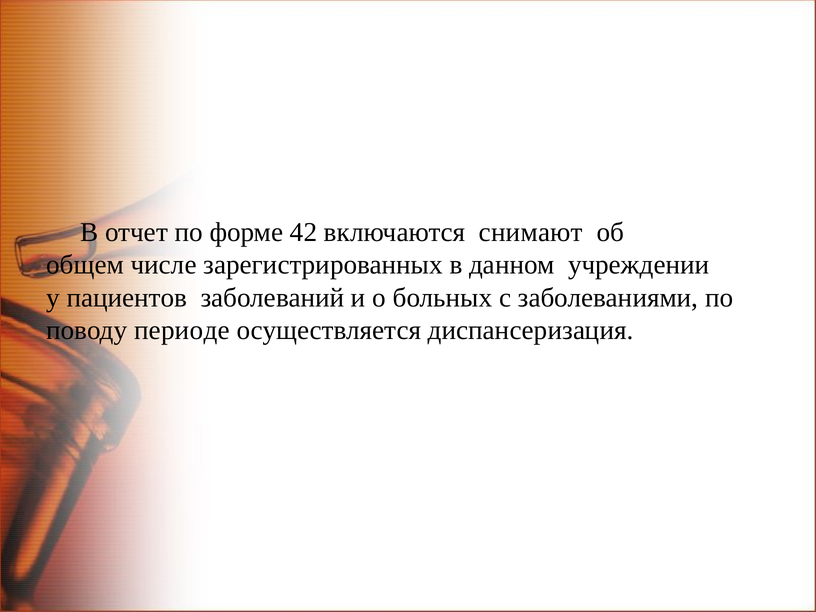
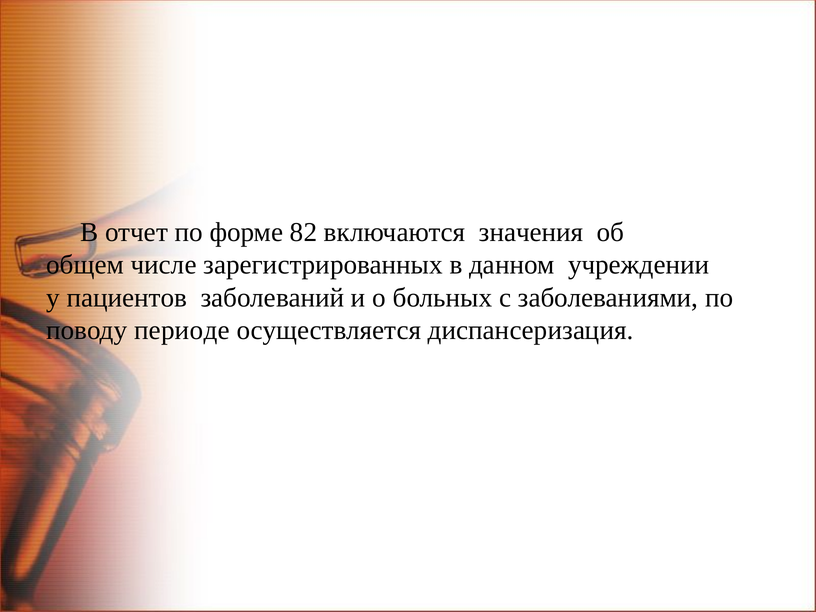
42: 42 -> 82
снимают: снимают -> значения
